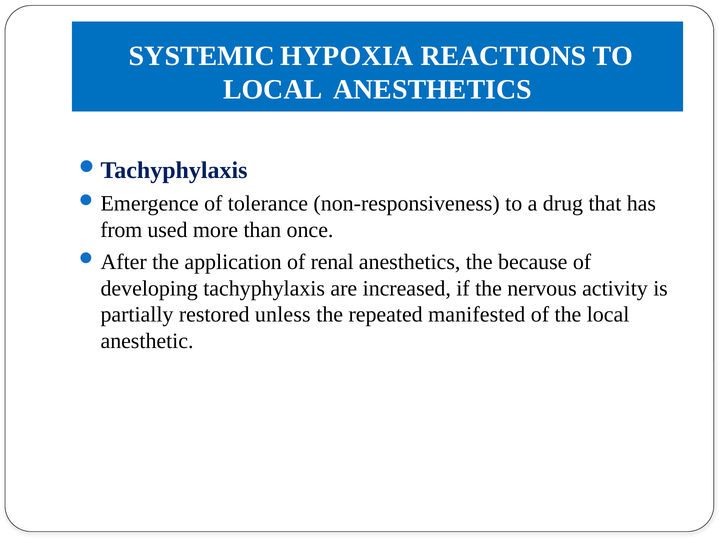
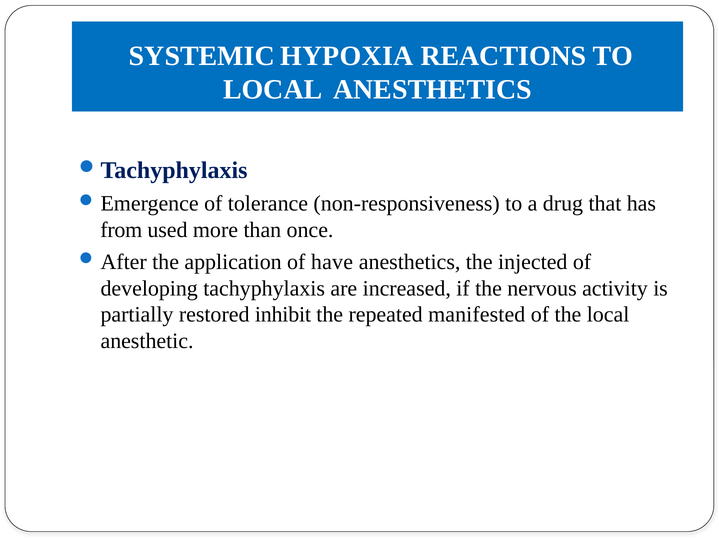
renal: renal -> have
because: because -> injected
unless: unless -> inhibit
